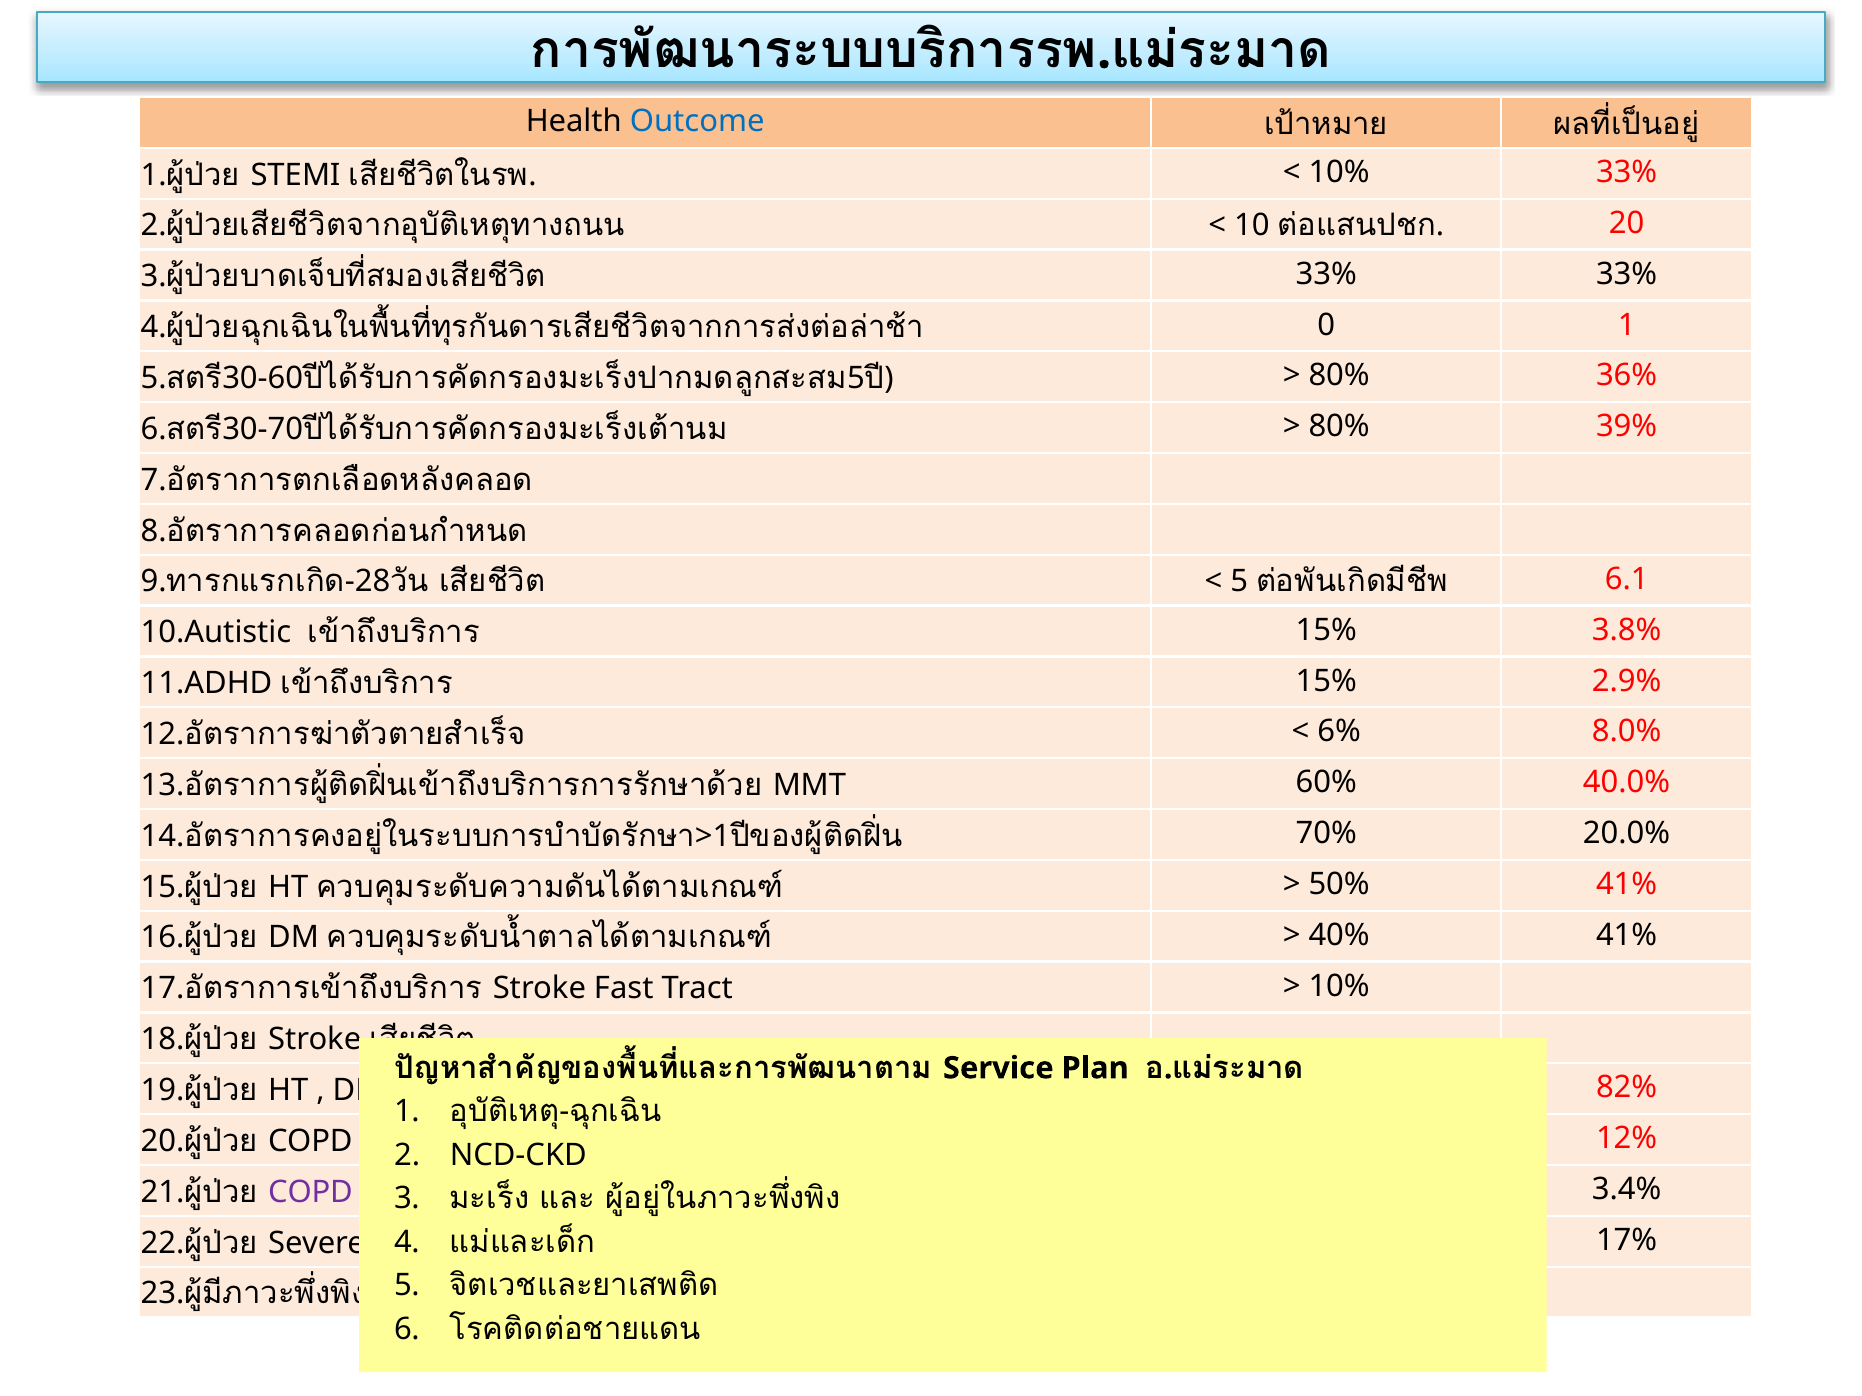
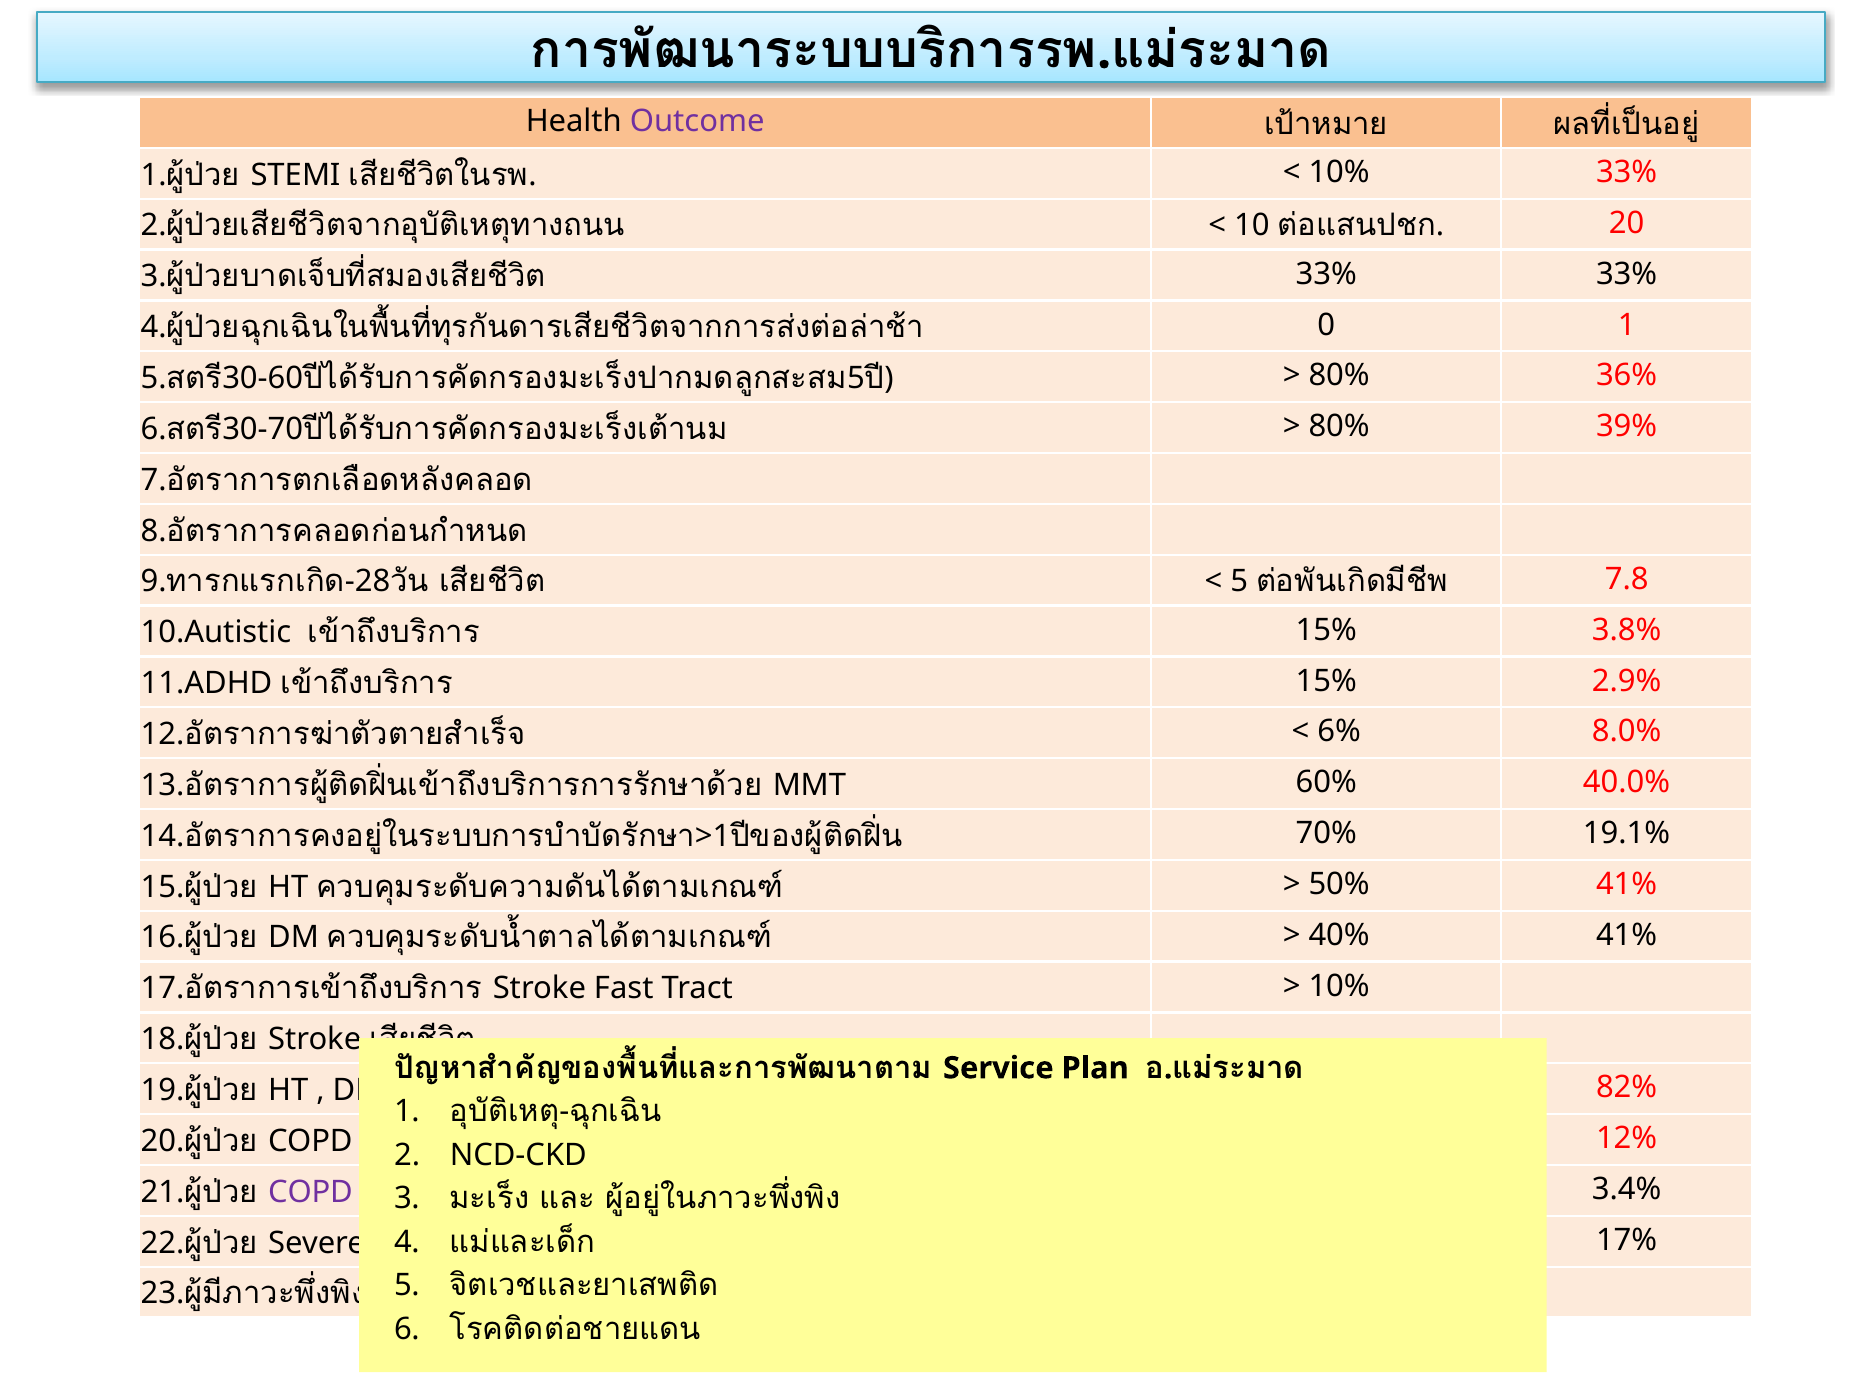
Outcome colour: blue -> purple
6.1: 6.1 -> 7.8
20.0%: 20.0% -> 19.1%
